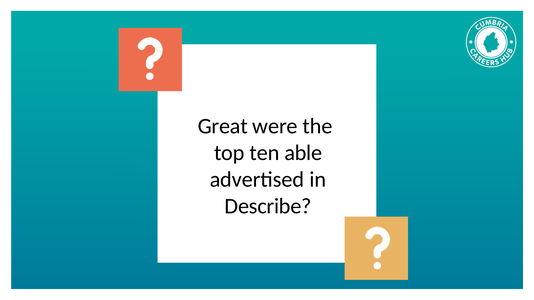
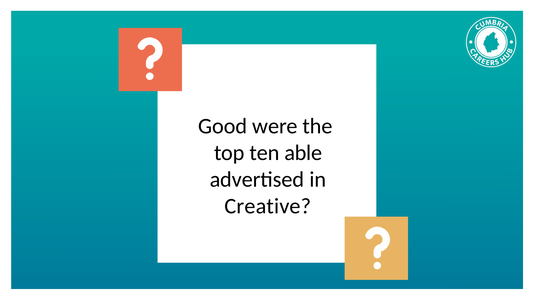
Great: Great -> Good
Describe: Describe -> Creative
